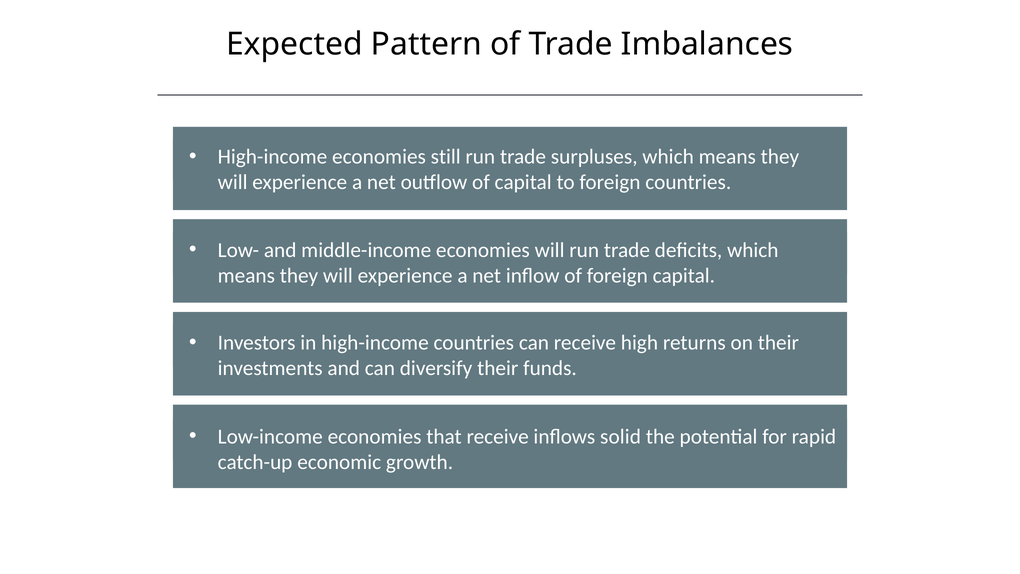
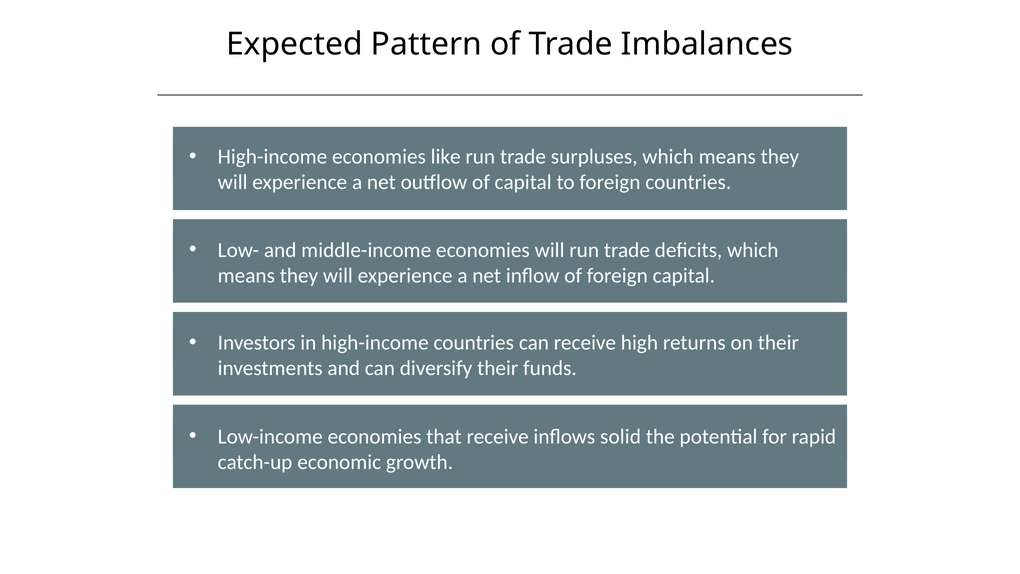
still: still -> like
